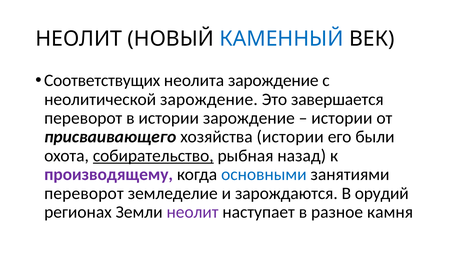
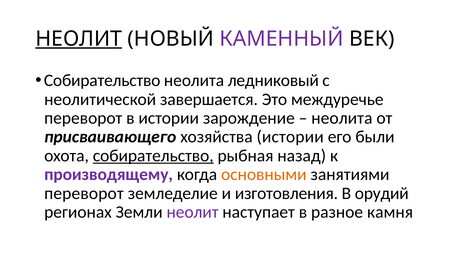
НЕОЛИТ at (79, 39) underline: none -> present
КАМЕННЫЙ colour: blue -> purple
Соответствущих at (102, 81): Соответствущих -> Собирательство
неолита зарождение: зарождение -> ледниковый
неолитической зарождение: зарождение -> завершается
завершается: завершается -> междуречье
истории at (342, 118): истории -> неолита
основными colour: blue -> orange
зарождаются: зарождаются -> изготовления
